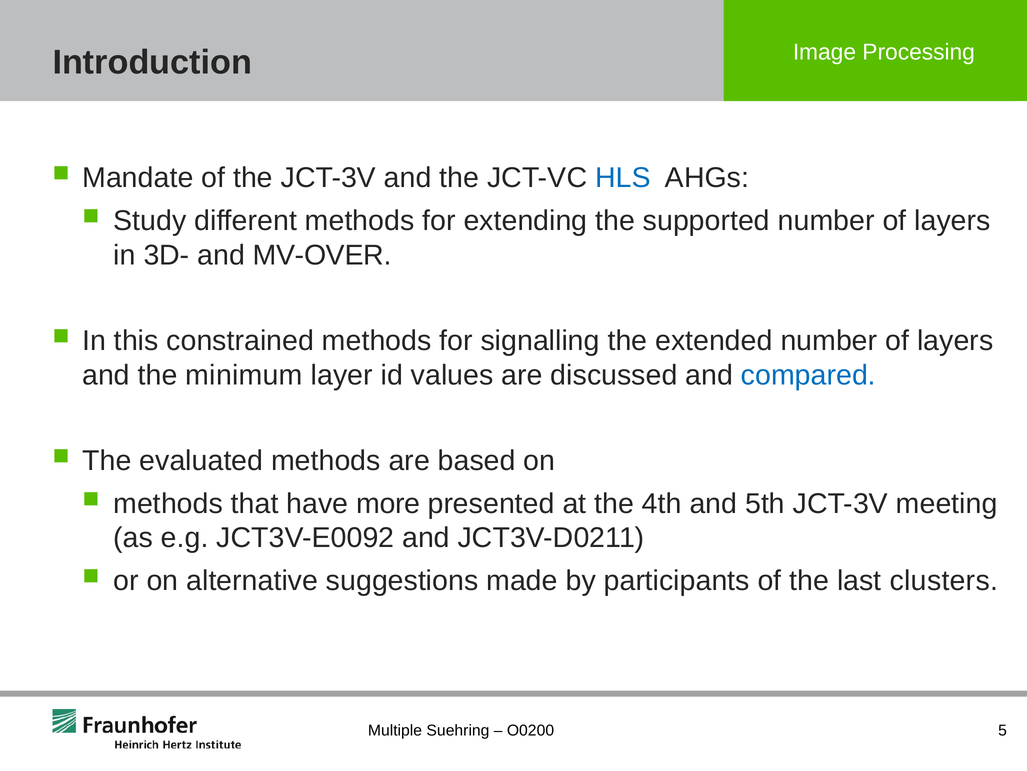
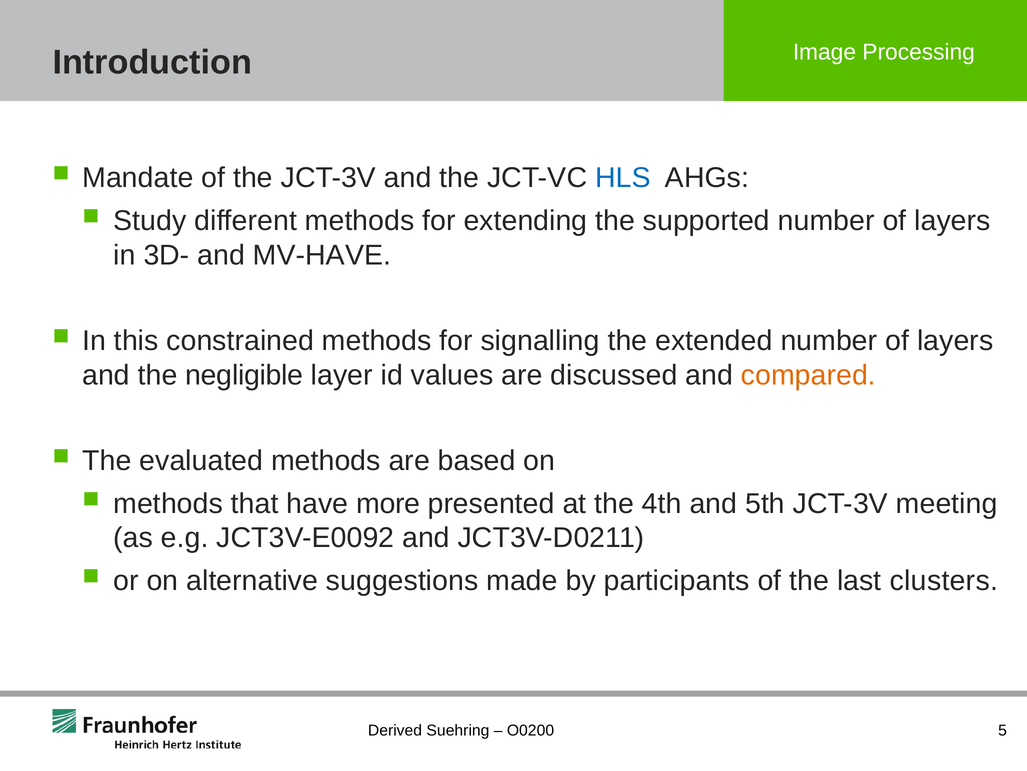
MV-OVER: MV-OVER -> MV-HAVE
minimum: minimum -> negligible
compared colour: blue -> orange
Multiple: Multiple -> Derived
